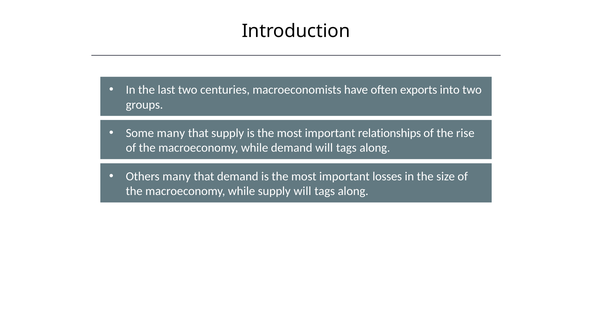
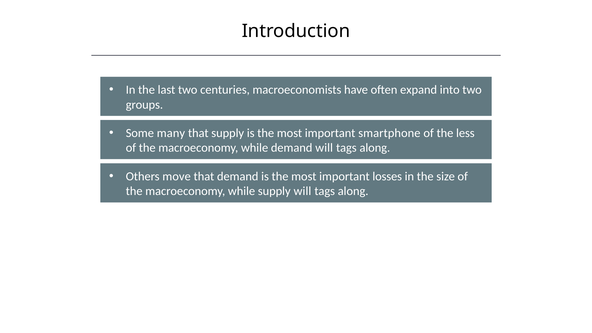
exports: exports -> expand
relationships: relationships -> smartphone
rise: rise -> less
Others many: many -> move
